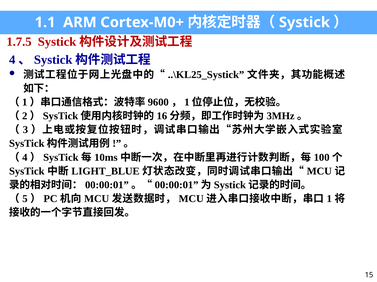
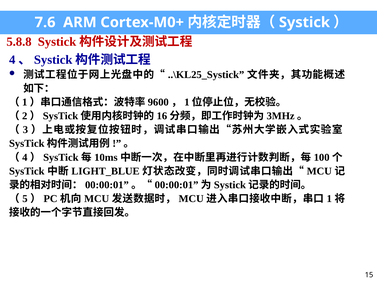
1.1: 1.1 -> 7.6
1.7.5: 1.7.5 -> 5.8.8
